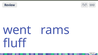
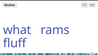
went: went -> what
